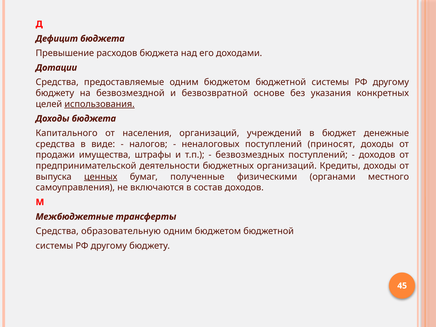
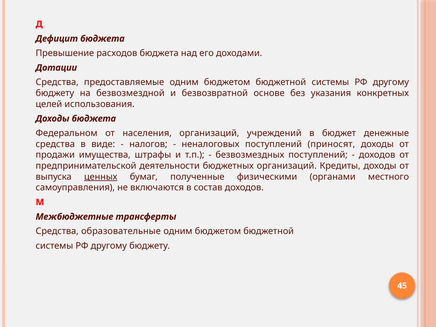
использования underline: present -> none
Капитального: Капитального -> Федеральном
образовательную: образовательную -> образовательные
